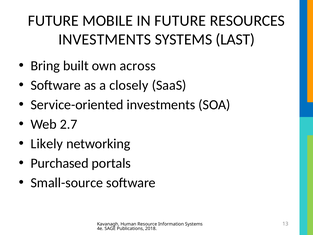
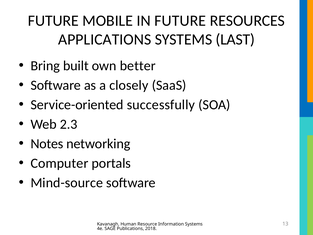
INVESTMENTS at (105, 39): INVESTMENTS -> APPLICATIONS
across: across -> better
Service-oriented investments: investments -> successfully
2.7: 2.7 -> 2.3
Likely: Likely -> Notes
Purchased: Purchased -> Computer
Small-source: Small-source -> Mind-source
